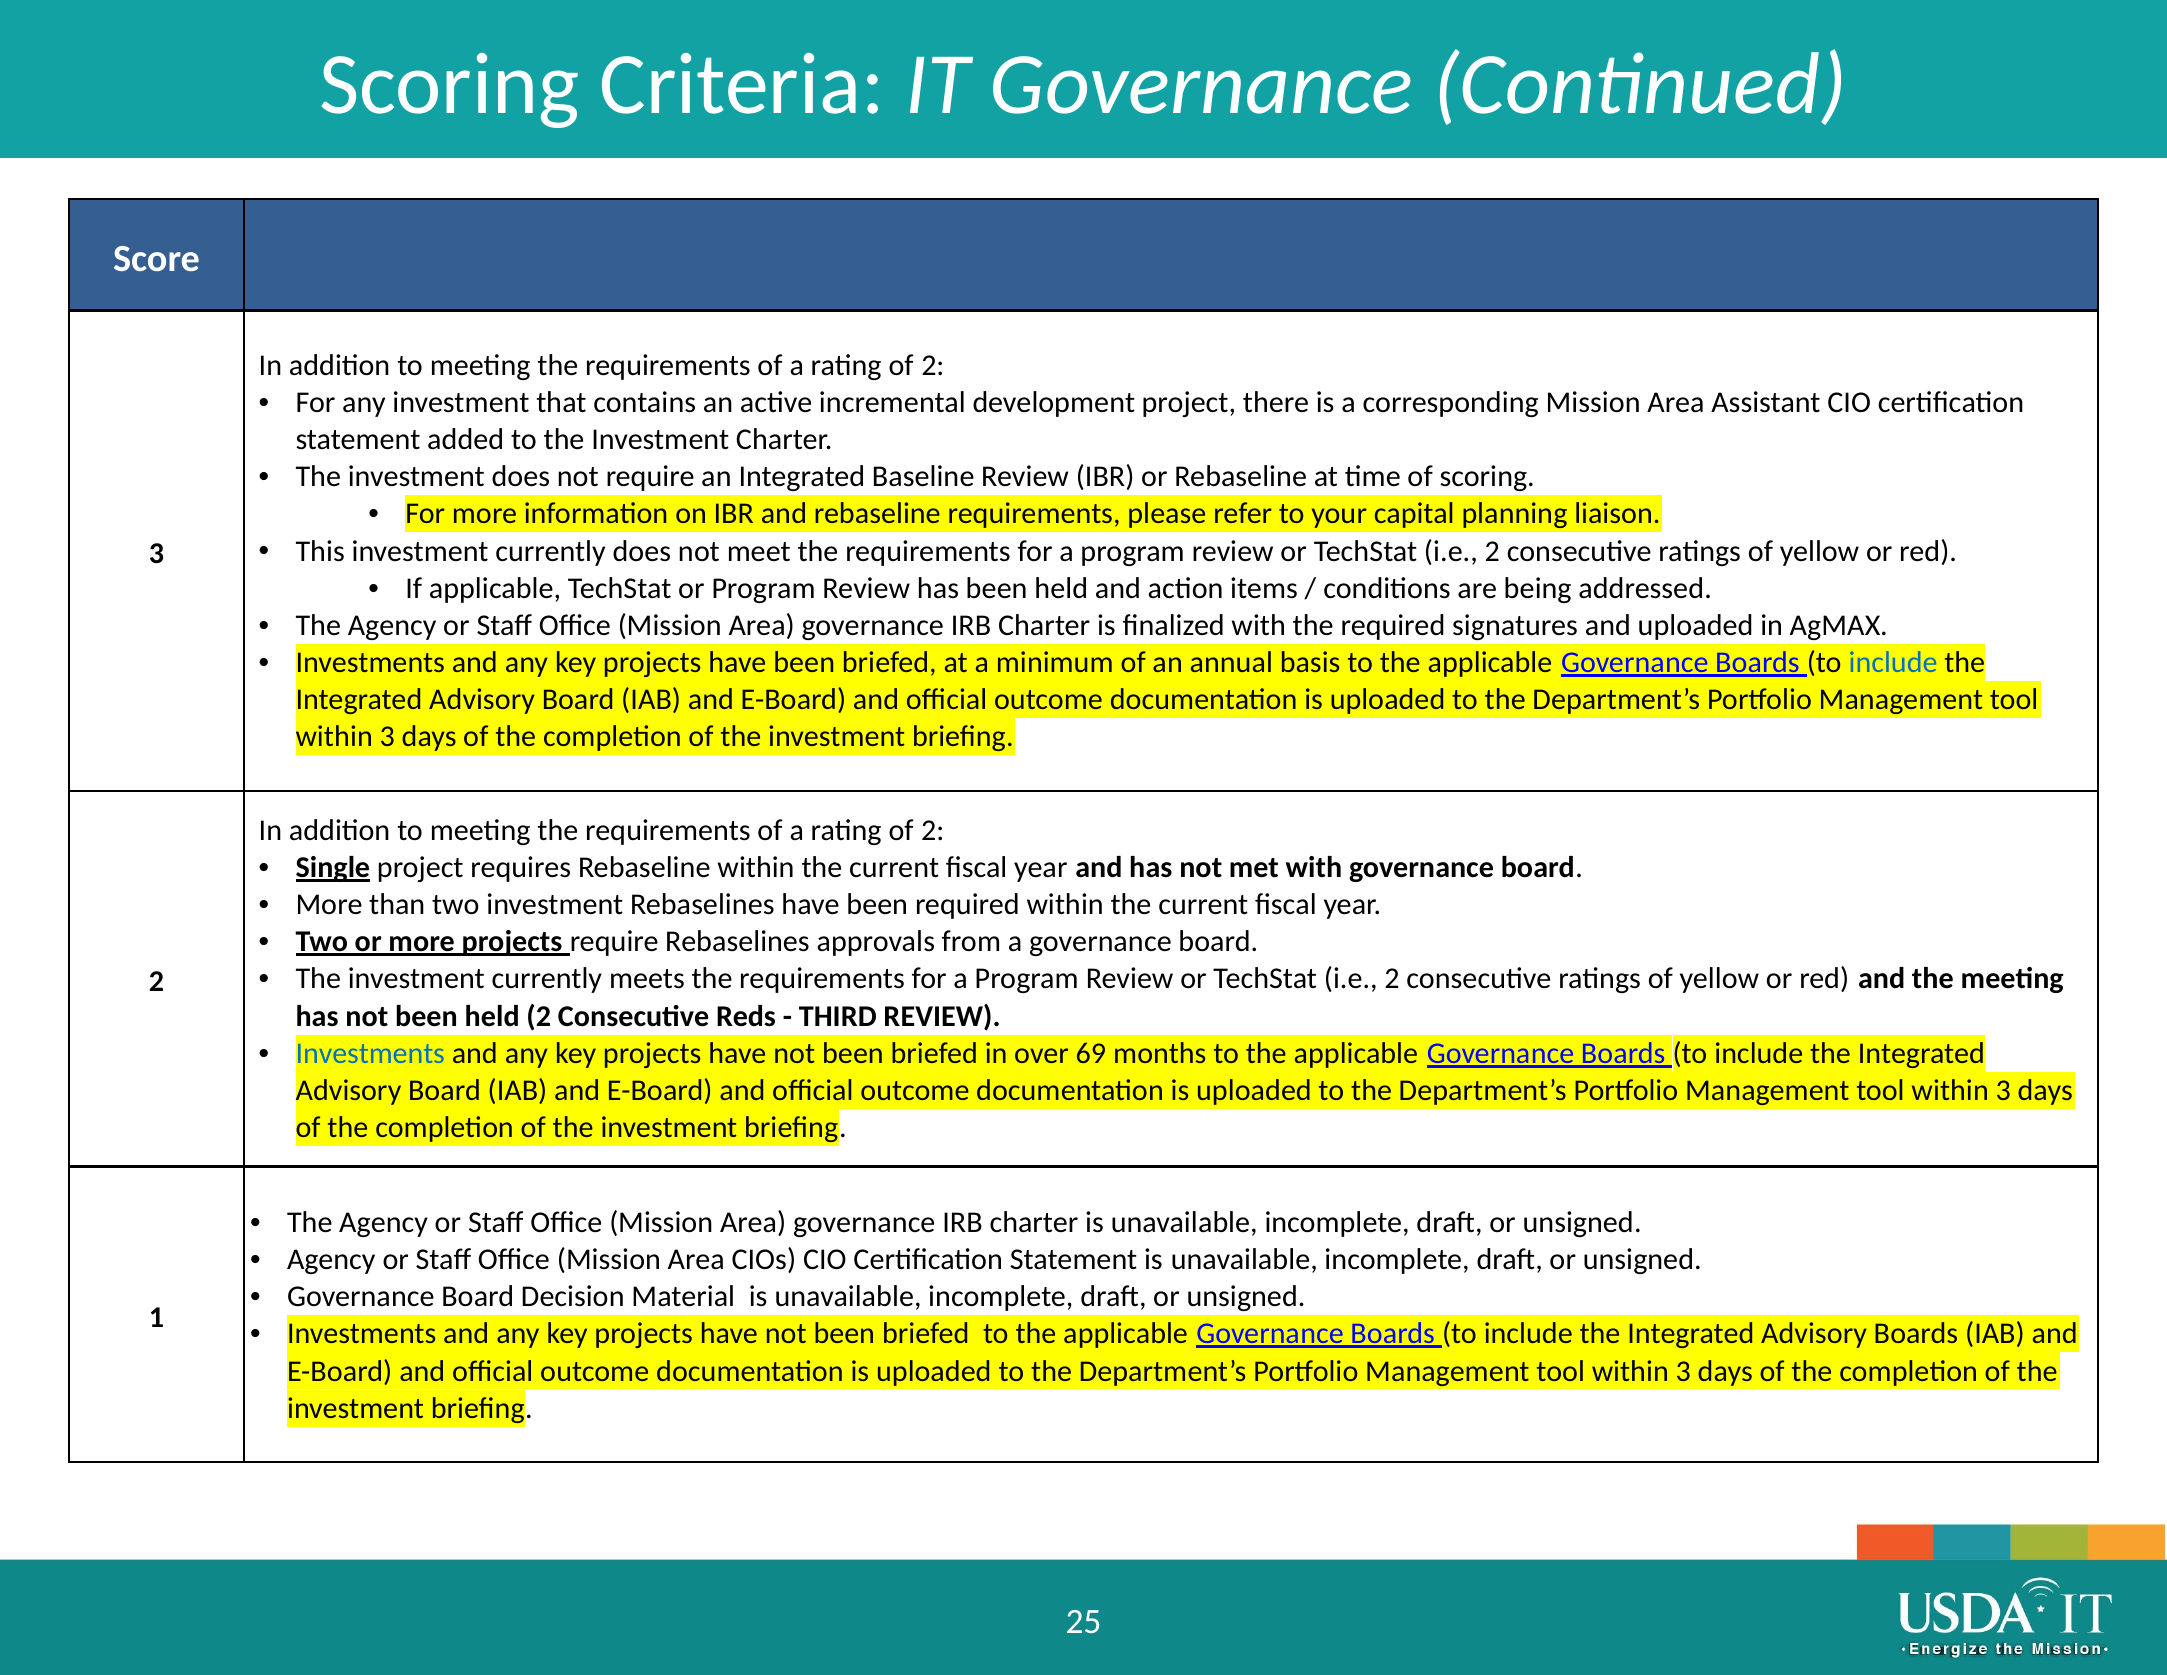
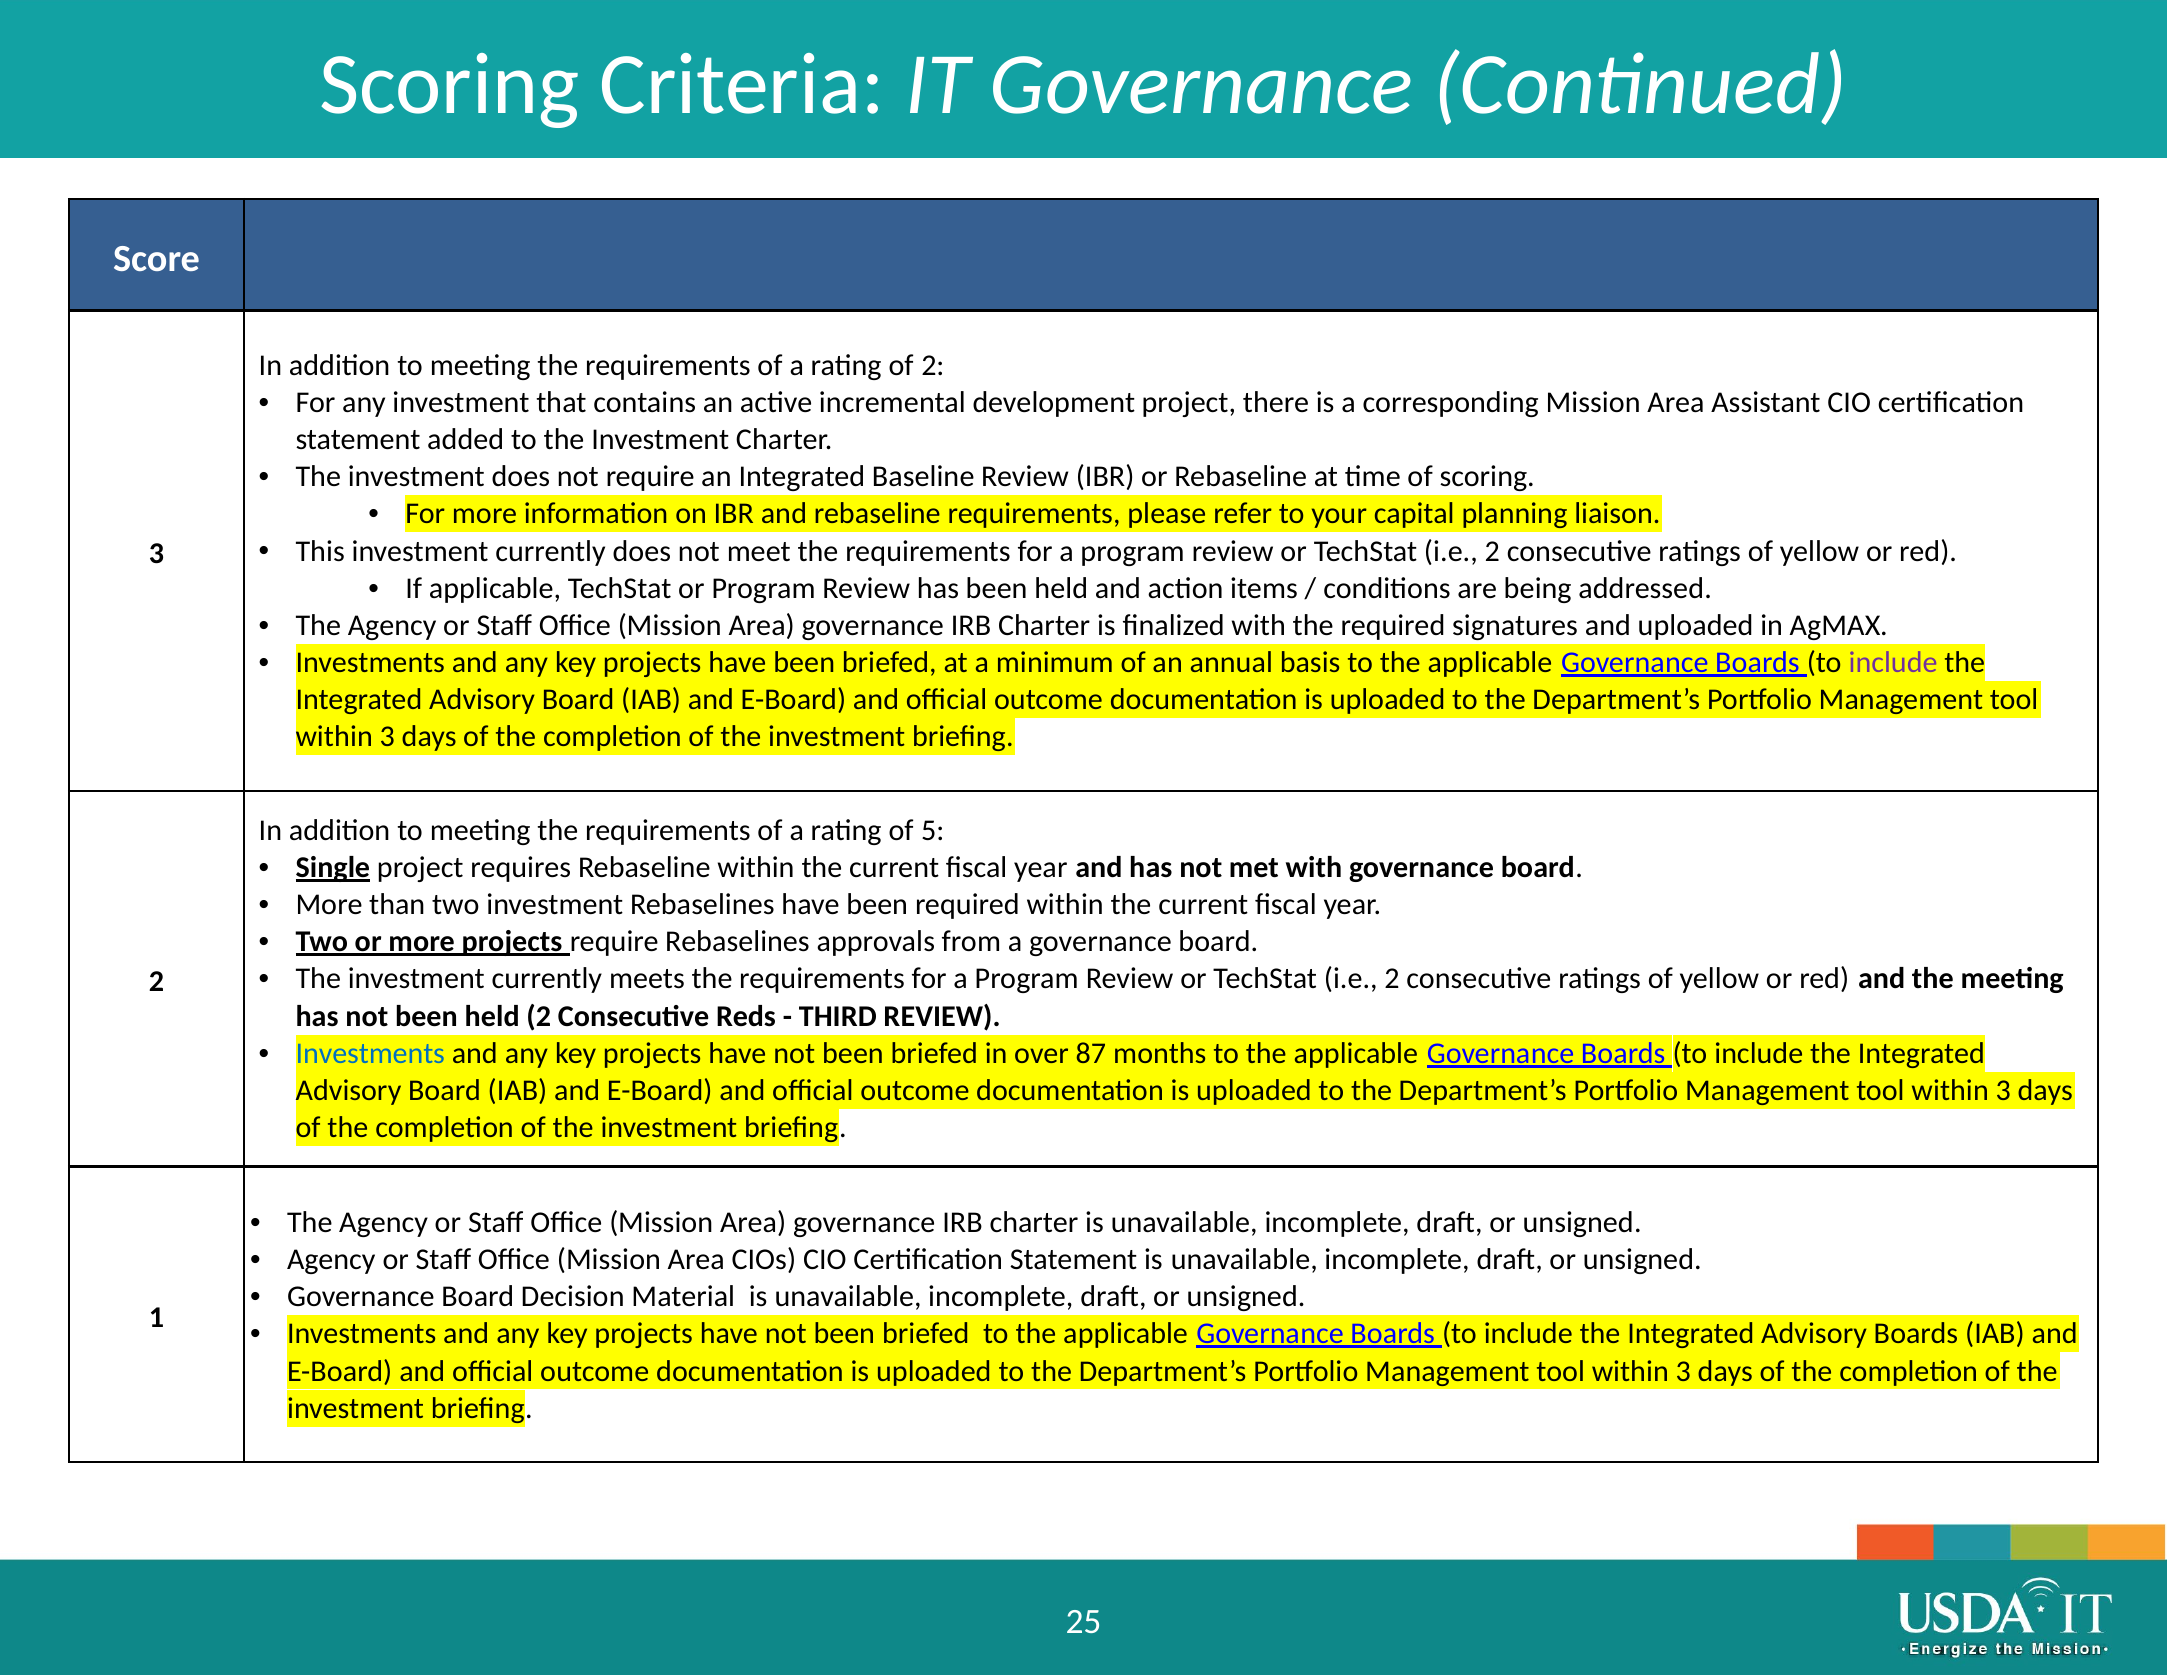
include at (1893, 662) colour: blue -> purple
2 at (933, 830): 2 -> 5
69: 69 -> 87
